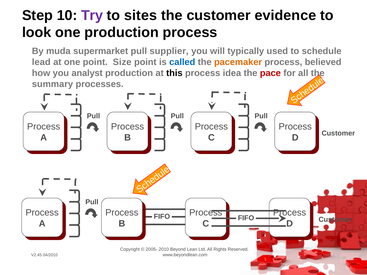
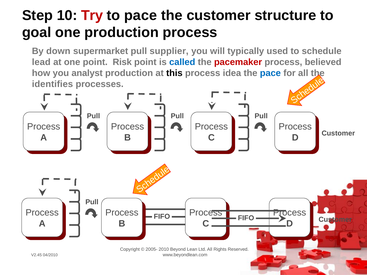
Try colour: purple -> red
to sites: sites -> pace
evidence: evidence -> structure
look: look -> goal
muda: muda -> down
Size: Size -> Risk
pacemaker colour: orange -> red
pace at (270, 73) colour: red -> blue
summary: summary -> identifies
